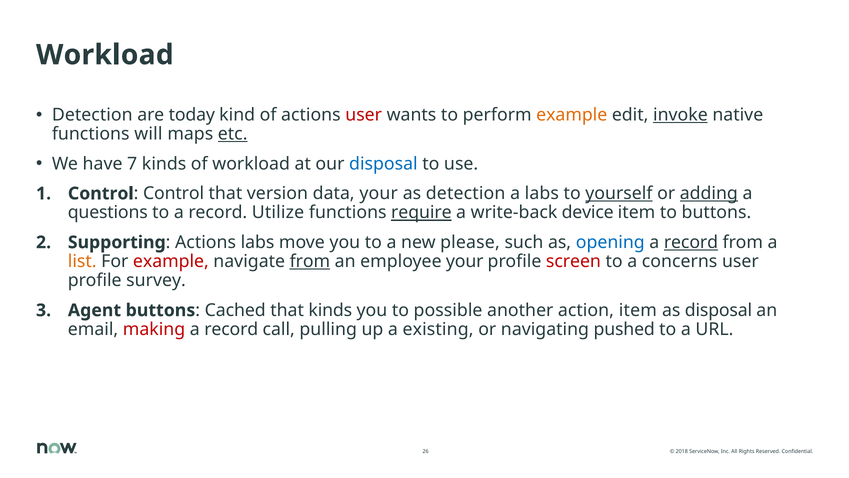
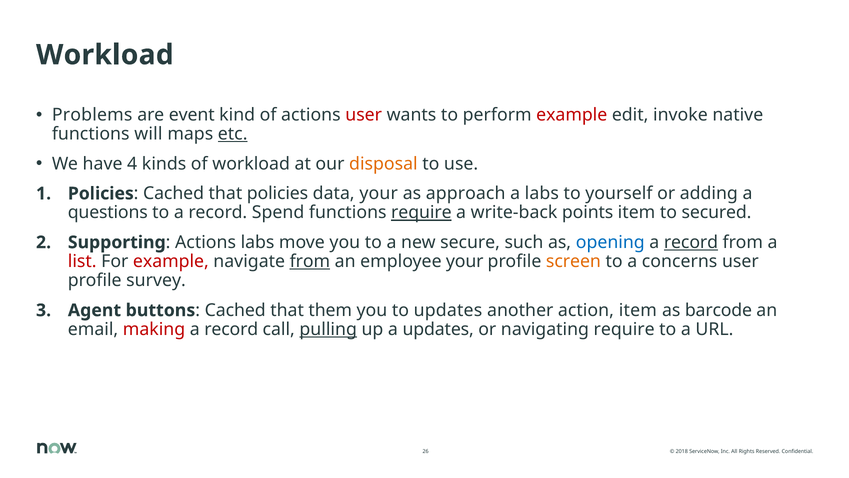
Detection at (92, 115): Detection -> Problems
today: today -> event
example at (572, 115) colour: orange -> red
invoke underline: present -> none
7: 7 -> 4
disposal at (383, 164) colour: blue -> orange
Control at (101, 193): Control -> Policies
Control at (174, 193): Control -> Cached
that version: version -> policies
as detection: detection -> approach
yourself underline: present -> none
adding underline: present -> none
Utilize: Utilize -> Spend
device: device -> points
to buttons: buttons -> secured
please: please -> secure
list colour: orange -> red
screen colour: red -> orange
that kinds: kinds -> them
to possible: possible -> updates
as disposal: disposal -> barcode
pulling underline: none -> present
a existing: existing -> updates
navigating pushed: pushed -> require
